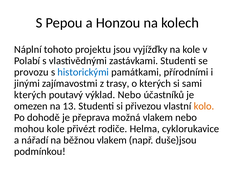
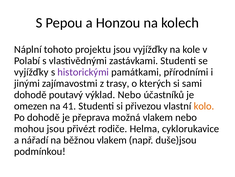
provozu at (31, 72): provozu -> vyjížďky
historickými colour: blue -> purple
kterých at (30, 94): kterých -> dohodě
13: 13 -> 41
mohou kole: kole -> jsou
